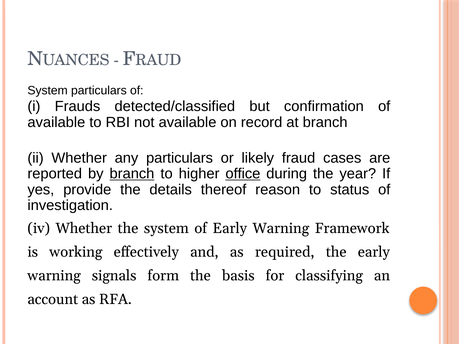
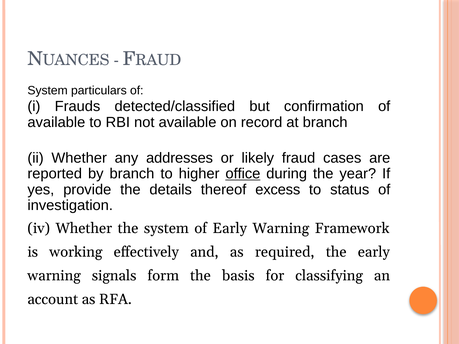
any particulars: particulars -> addresses
branch at (132, 174) underline: present -> none
reason: reason -> excess
